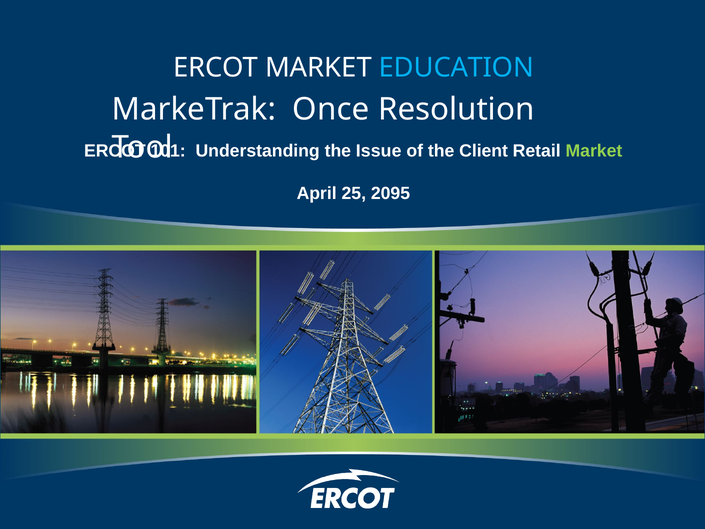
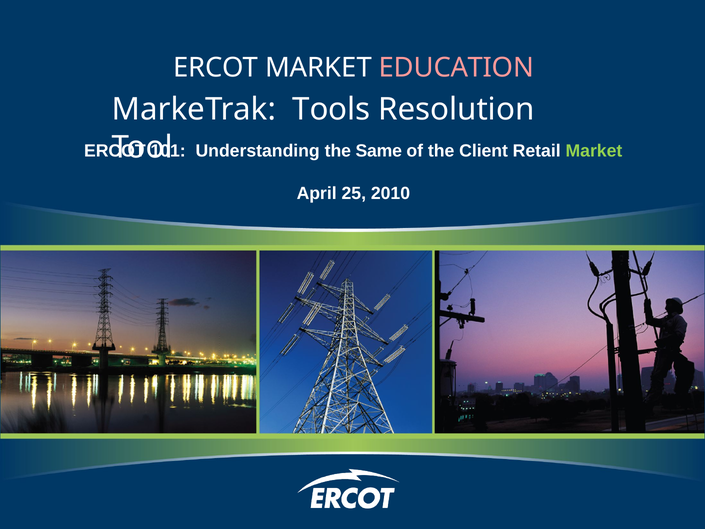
EDUCATION colour: light blue -> pink
Once: Once -> Tools
Issue: Issue -> Same
2095: 2095 -> 2010
